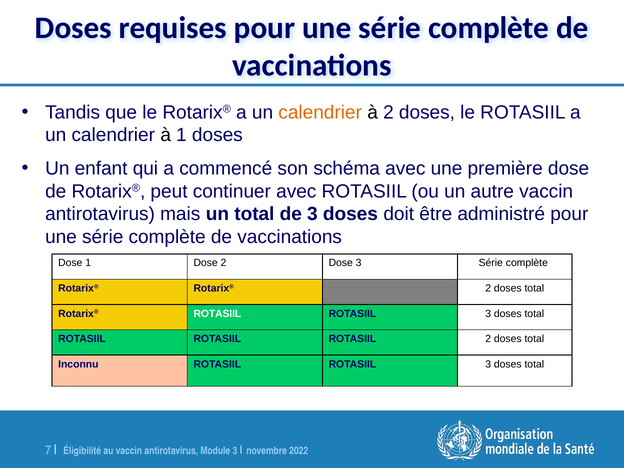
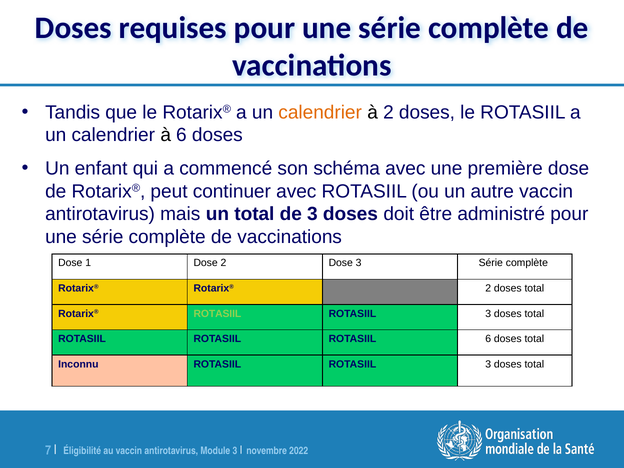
à 1: 1 -> 6
ROTASIIL at (217, 314) colour: white -> light green
ROTASIIL 2: 2 -> 6
